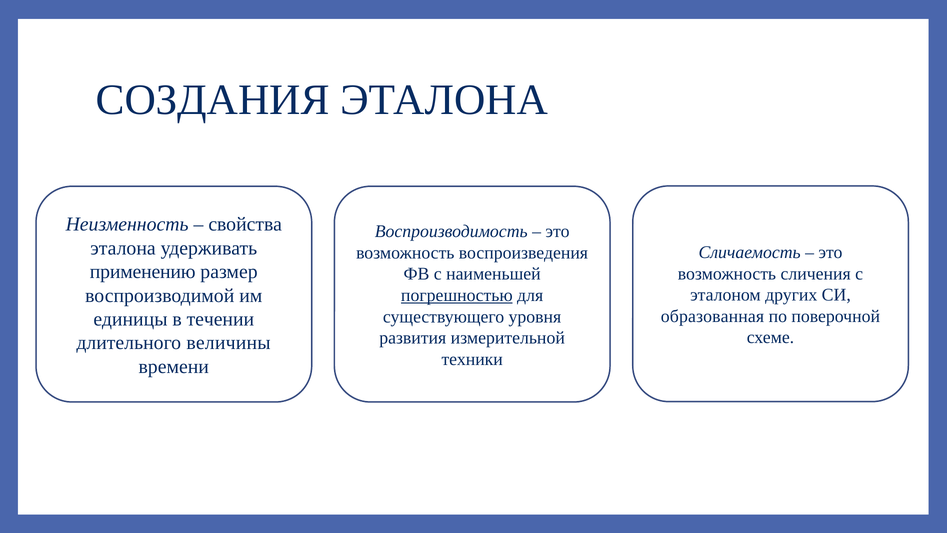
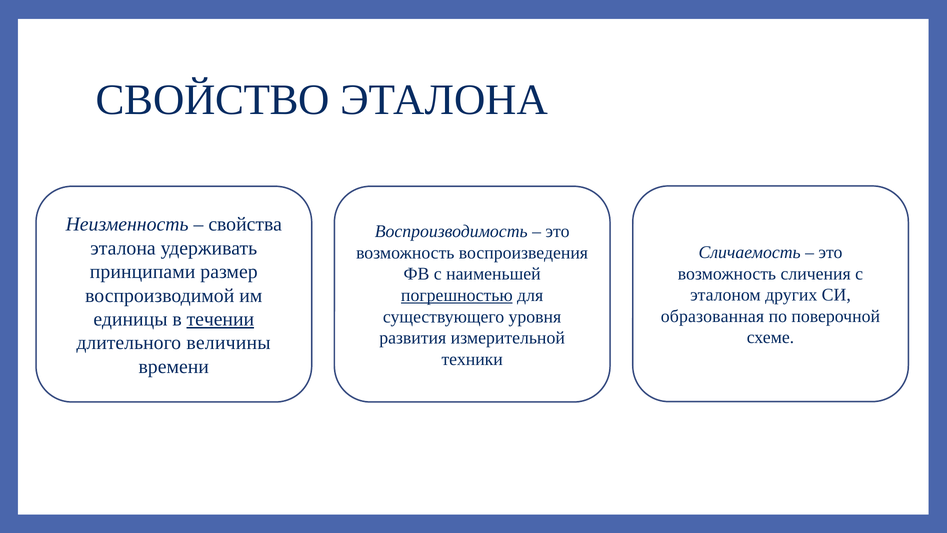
СОЗДАНИЯ: СОЗДАНИЯ -> СВОЙСТВО
применению: применению -> принципами
течении underline: none -> present
